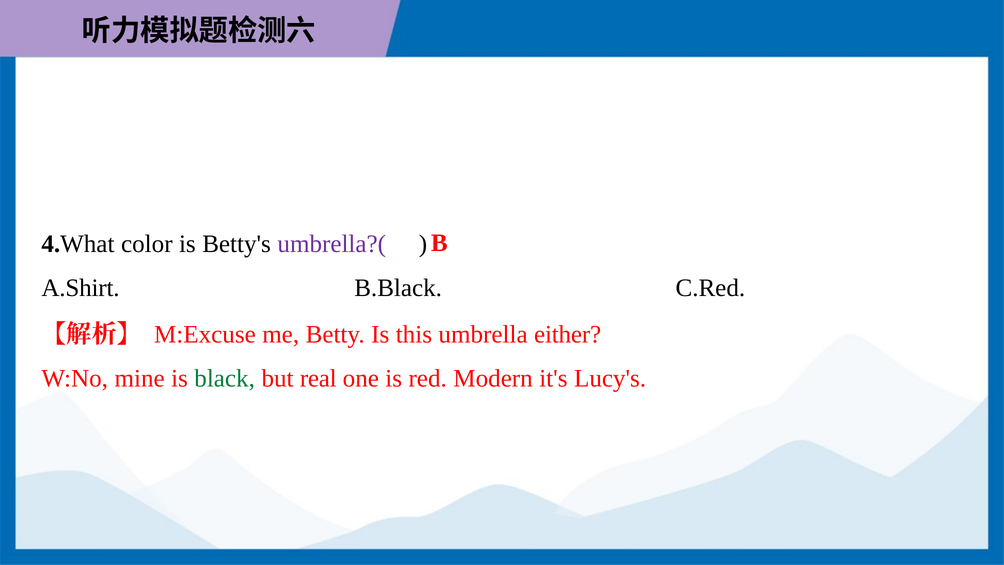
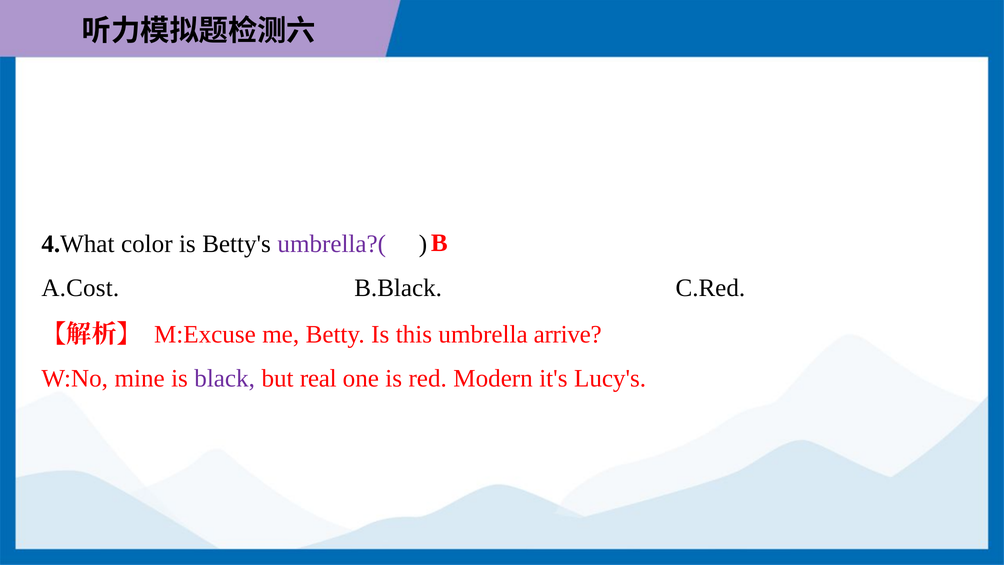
A.Shirt: A.Shirt -> A.Cost
either: either -> arrive
black colour: green -> purple
